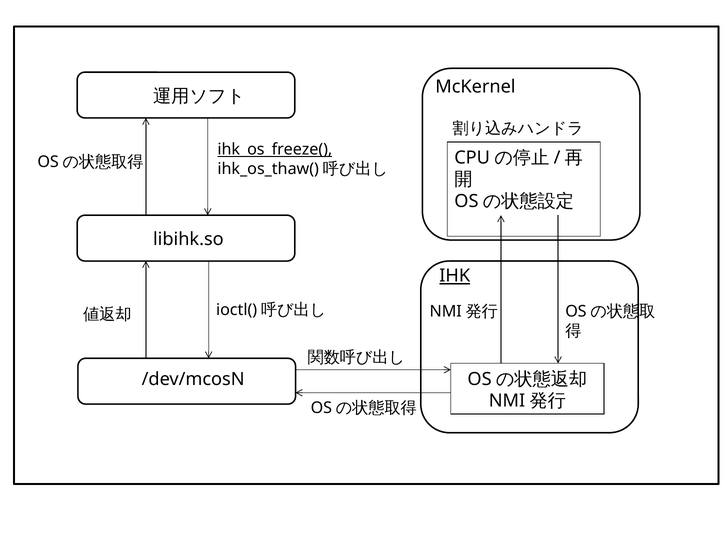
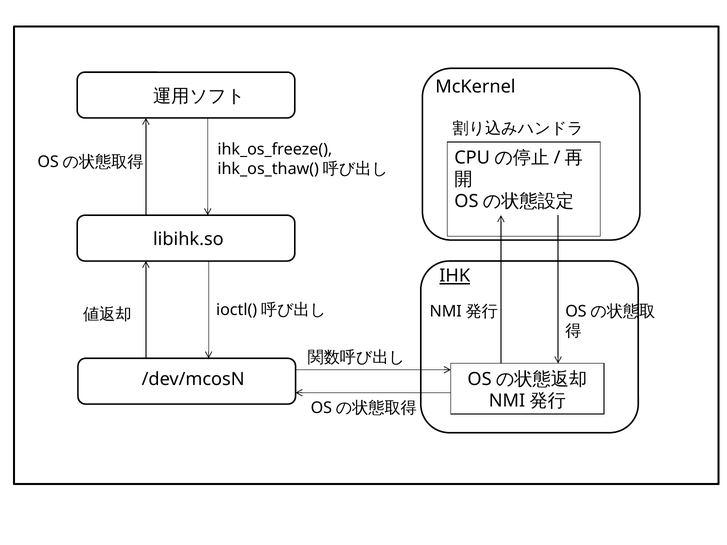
ihk_os_freeze( underline: present -> none
